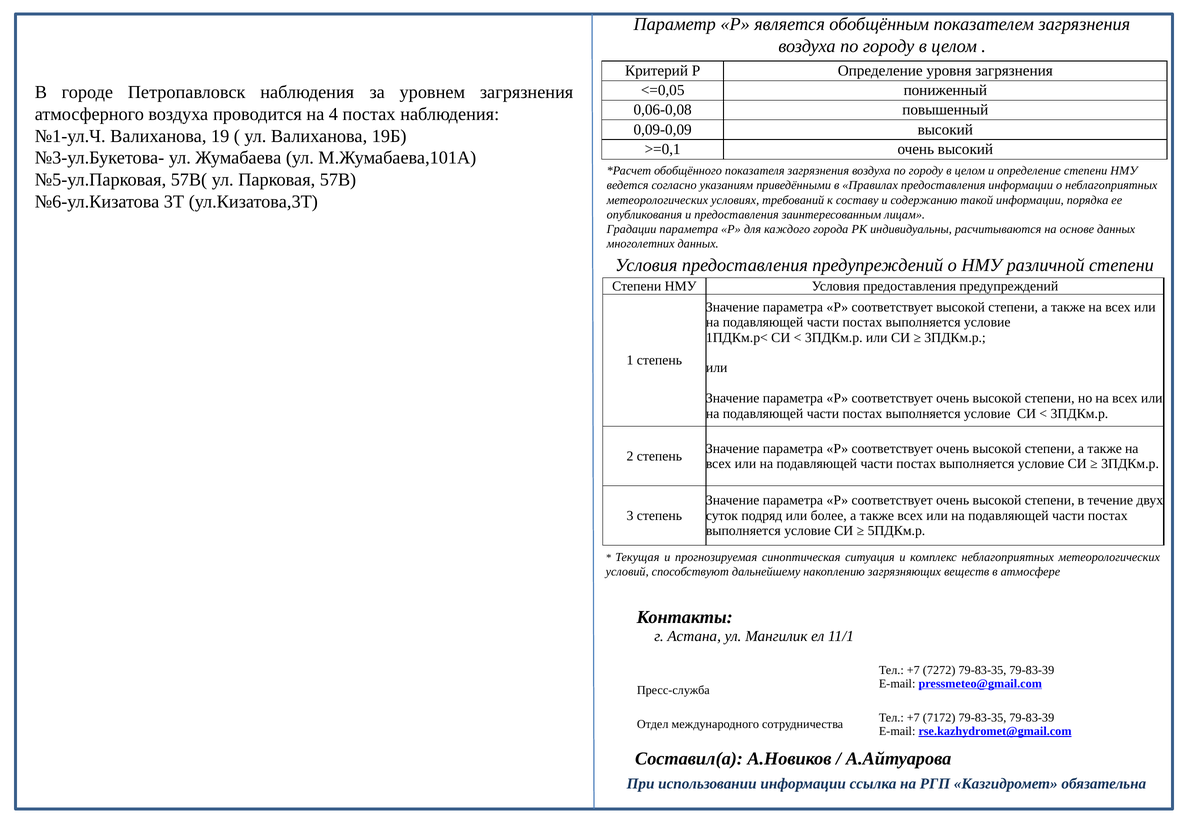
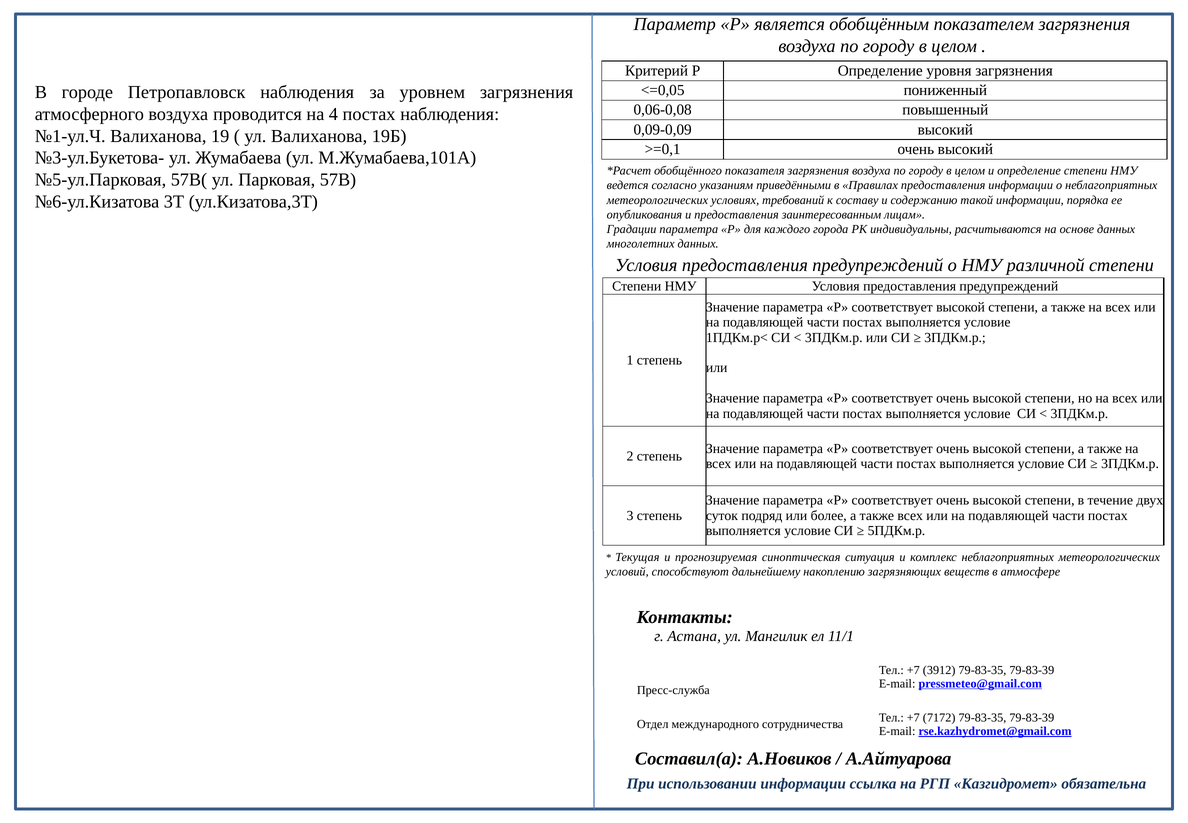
7272: 7272 -> 3912
